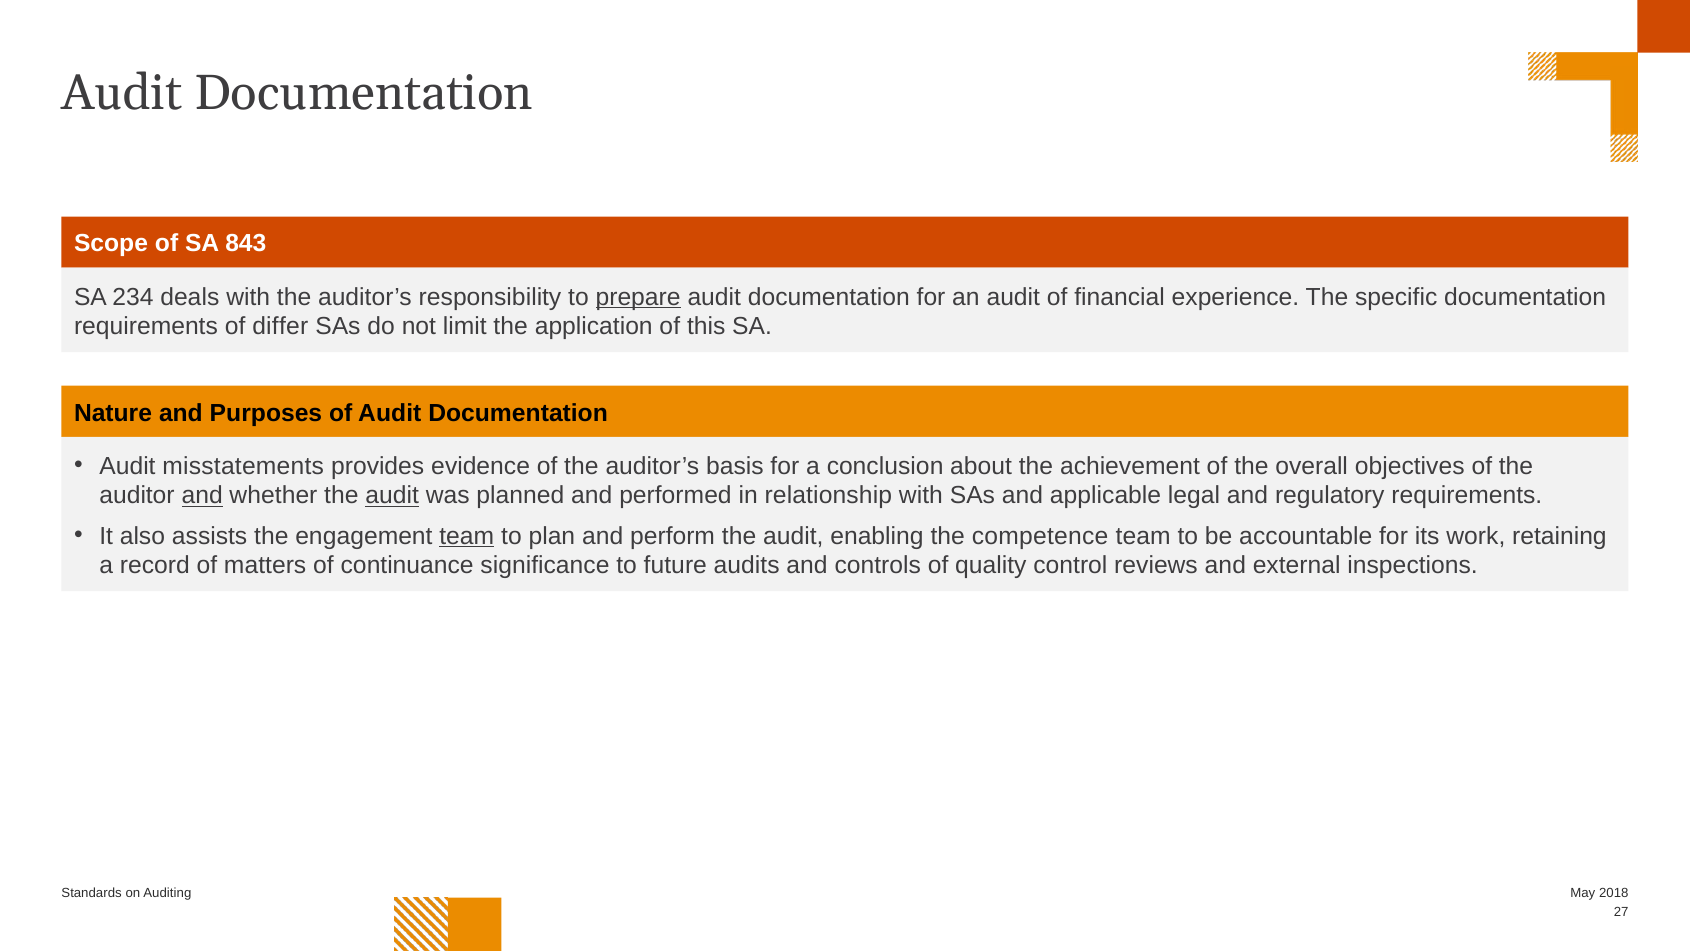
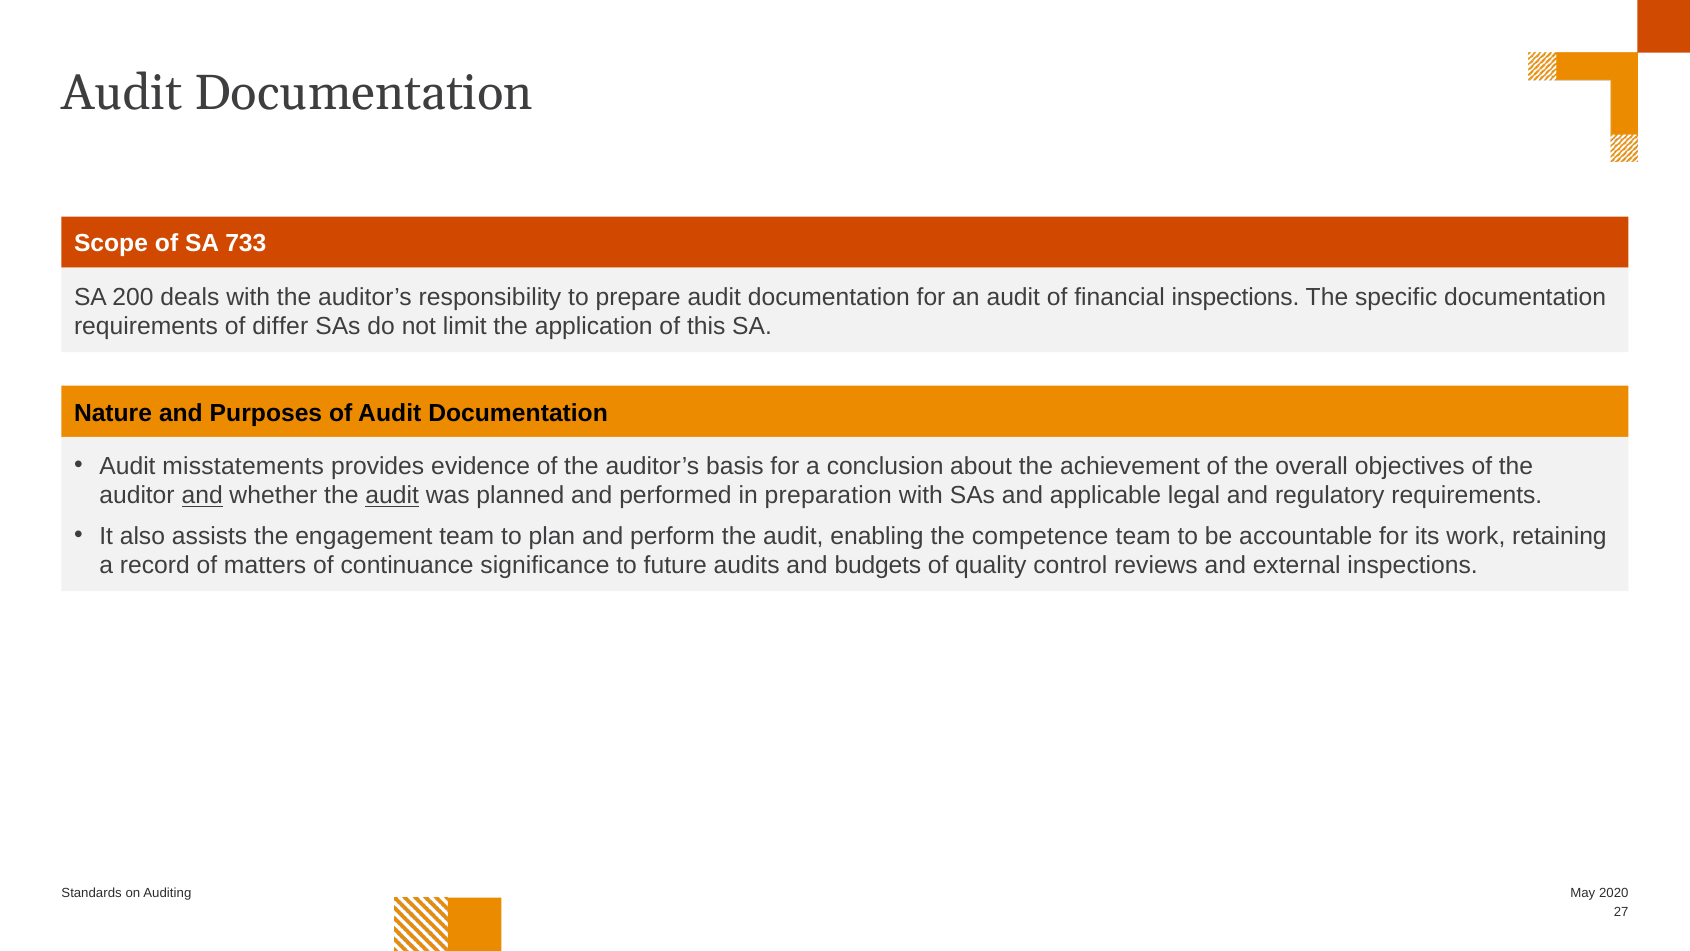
843: 843 -> 733
234: 234 -> 200
prepare underline: present -> none
financial experience: experience -> inspections
relationship: relationship -> preparation
team at (467, 536) underline: present -> none
controls: controls -> budgets
2018: 2018 -> 2020
